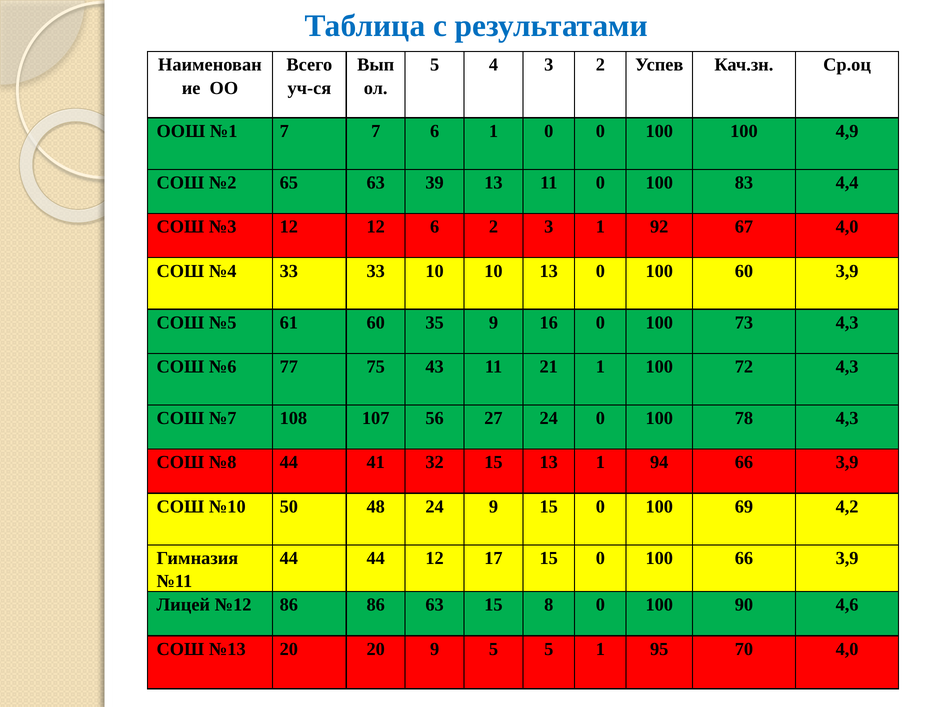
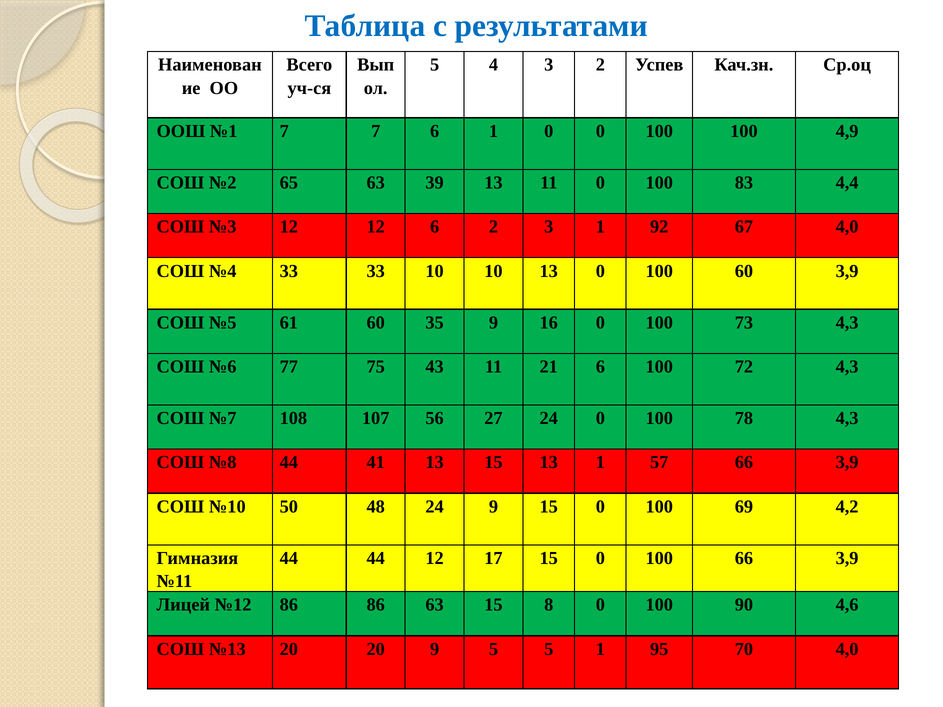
21 1: 1 -> 6
41 32: 32 -> 13
94: 94 -> 57
